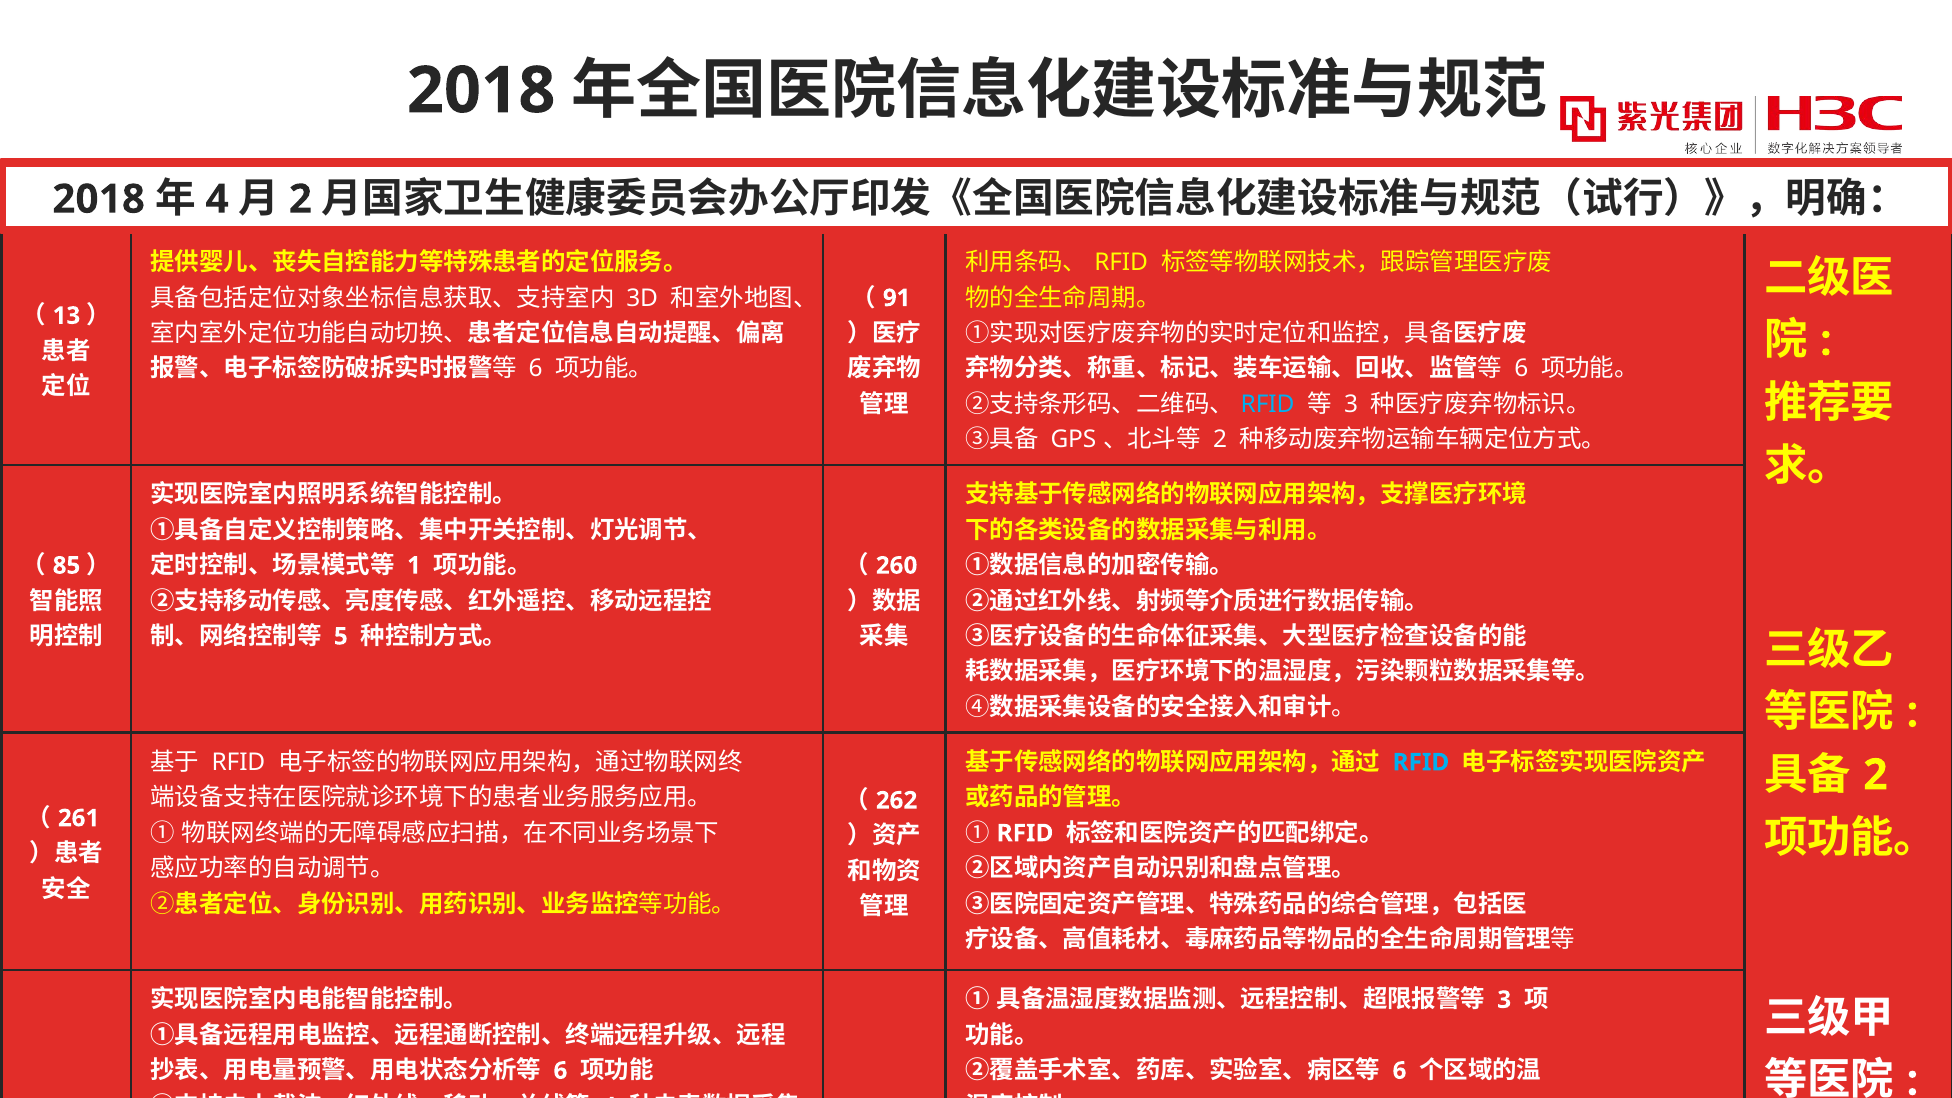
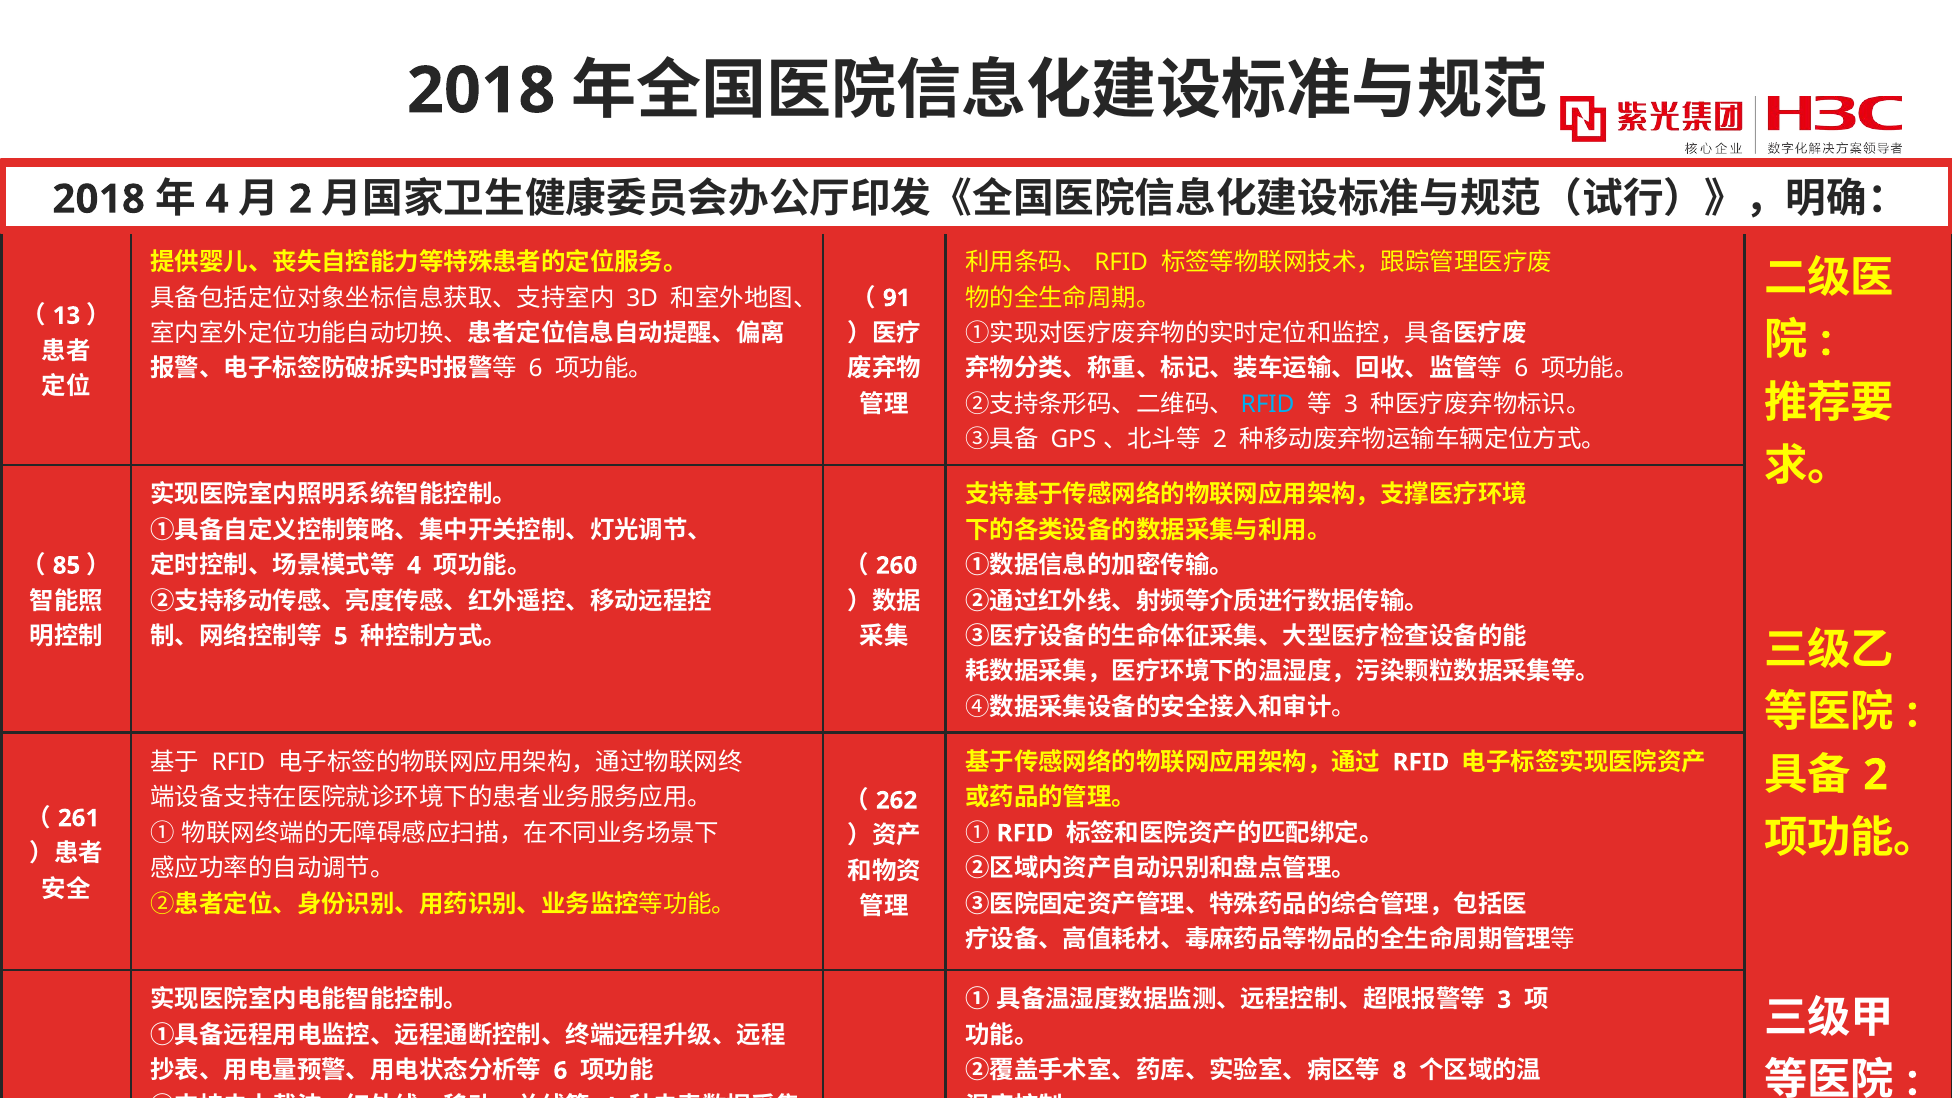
1 at (414, 566): 1 -> 4
RFID at (1421, 762) colour: light blue -> white
6 at (1400, 1071): 6 -> 8
